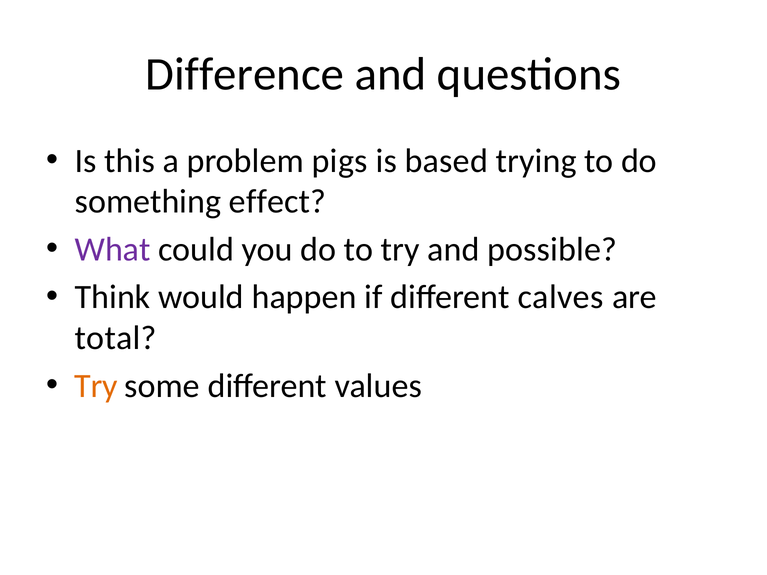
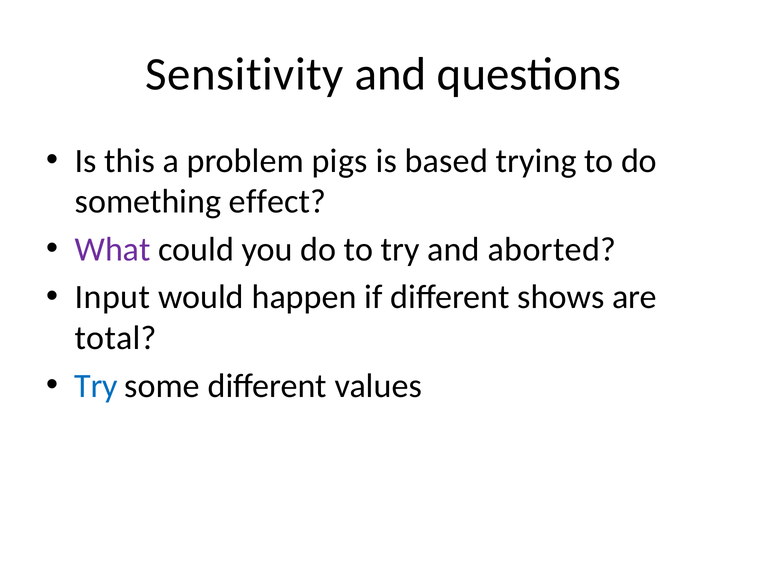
Difference: Difference -> Sensitivity
possible: possible -> aborted
Think: Think -> Input
calves: calves -> shows
Try at (96, 386) colour: orange -> blue
